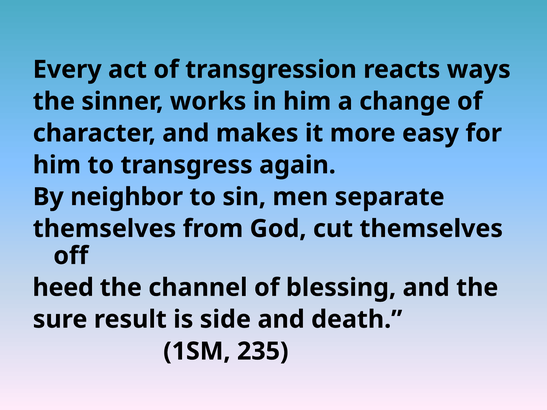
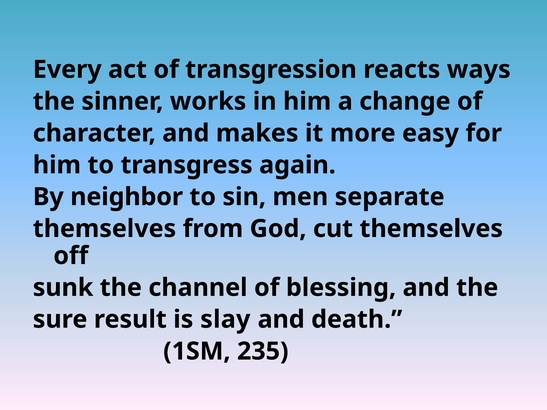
heed: heed -> sunk
side: side -> slay
